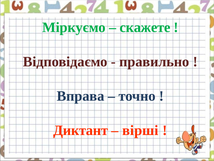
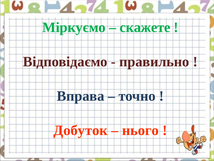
Диктант: Диктант -> Добуток
вірші: вірші -> нього
